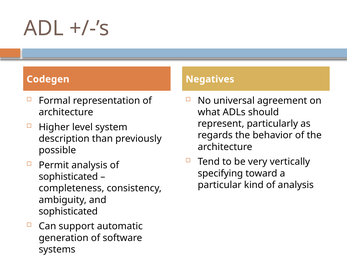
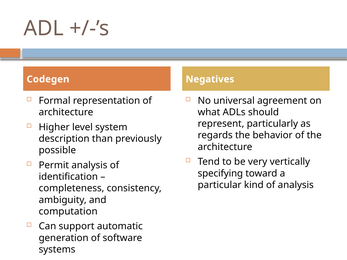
sophisticated at (68, 177): sophisticated -> identification
sophisticated at (68, 212): sophisticated -> computation
